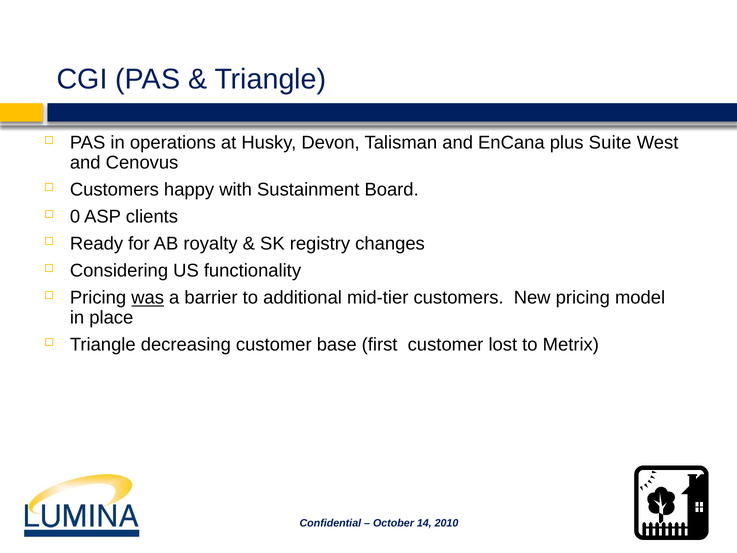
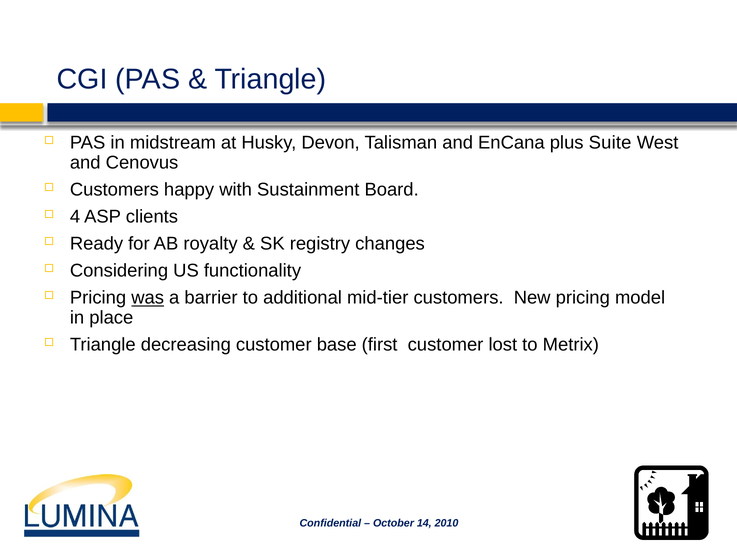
operations: operations -> midstream
0: 0 -> 4
